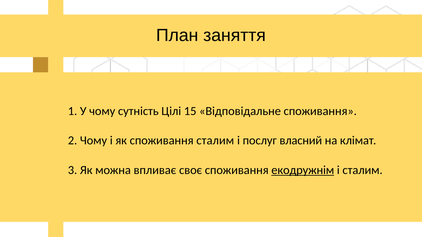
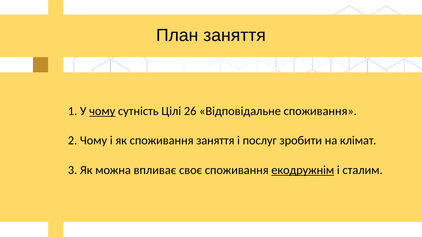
чому at (102, 111) underline: none -> present
15: 15 -> 26
споживання сталим: сталим -> заняття
власний: власний -> зробити
